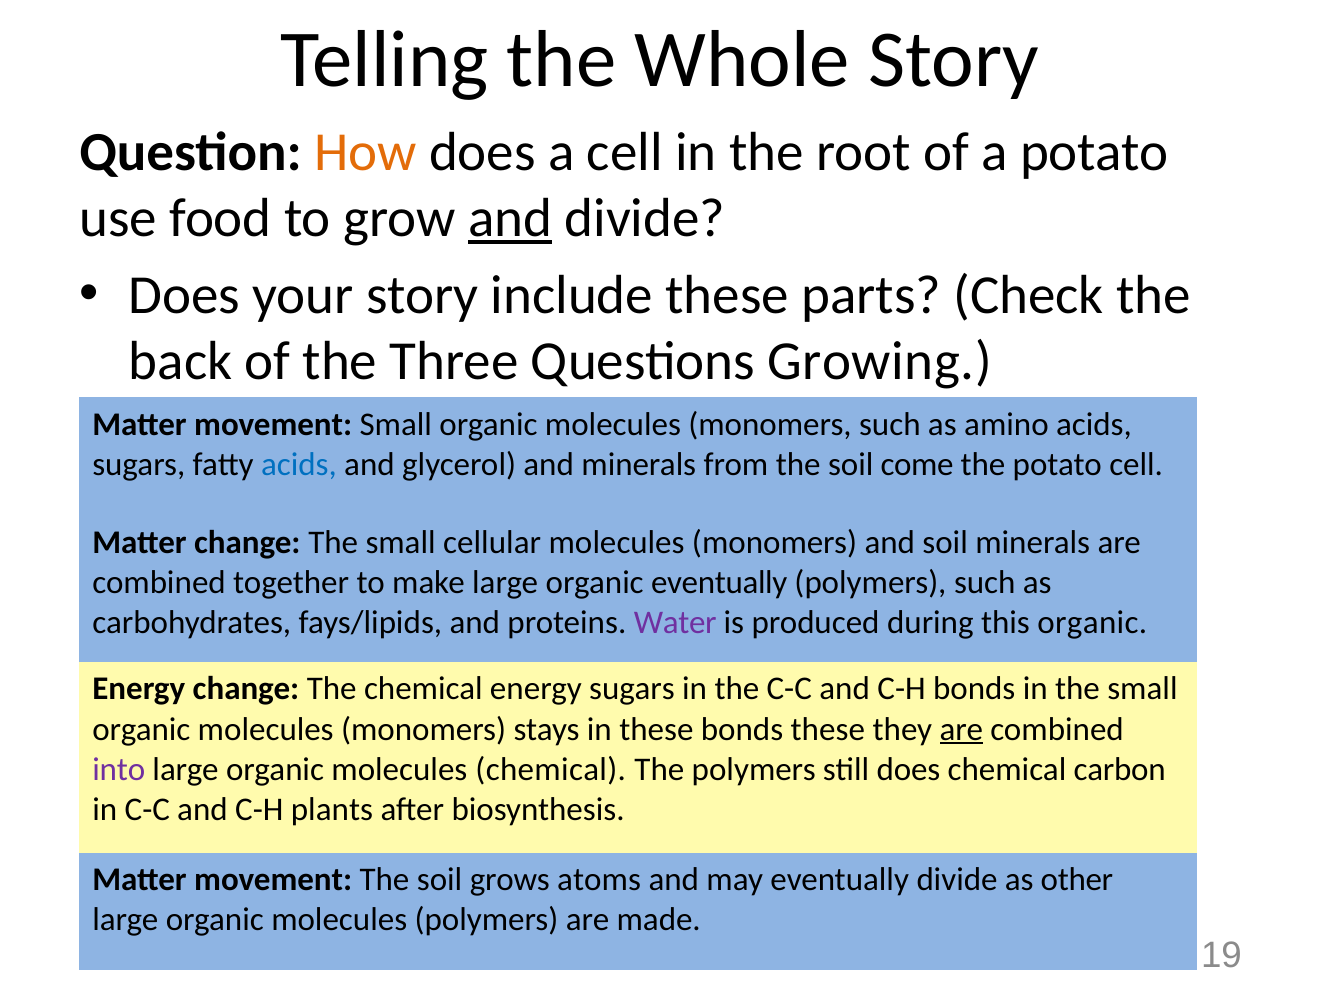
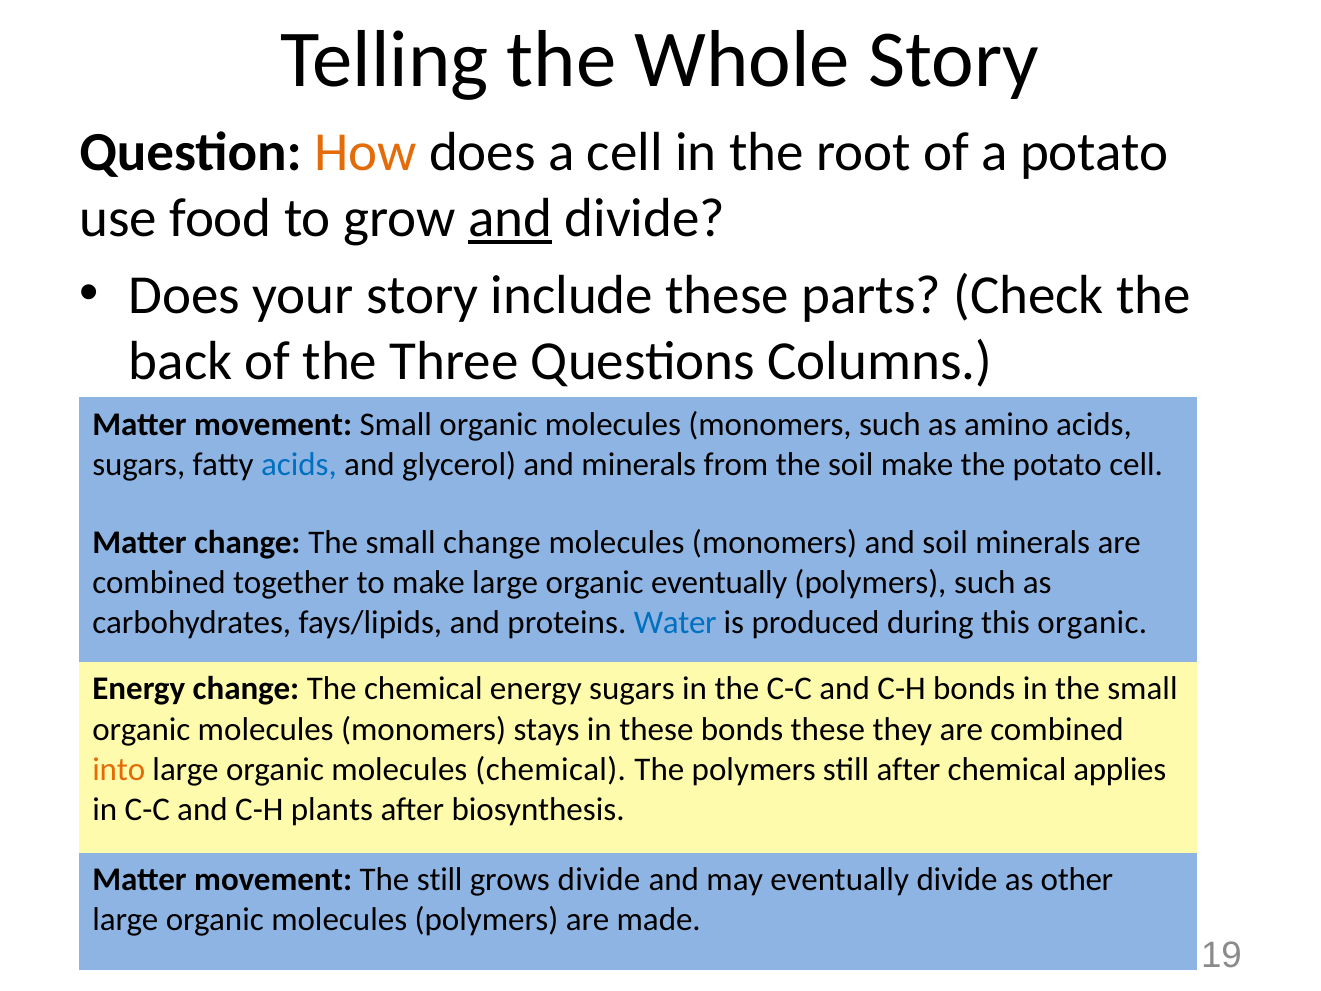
Growing: Growing -> Columns
soil come: come -> make
small cellular: cellular -> change
Water colour: purple -> blue
are at (961, 729) underline: present -> none
into colour: purple -> orange
still does: does -> after
carbon: carbon -> applies
movement The soil: soil -> still
grows atoms: atoms -> divide
